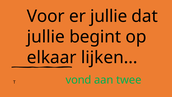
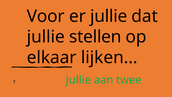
begint: begint -> stellen
T vond: vond -> jullie
